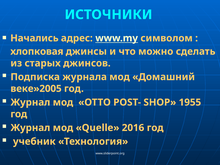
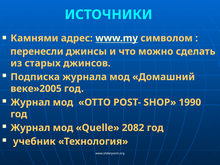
Начались: Начались -> Камнями
хлопковая: хлопковая -> перенесли
1955: 1955 -> 1990
2016: 2016 -> 2082
